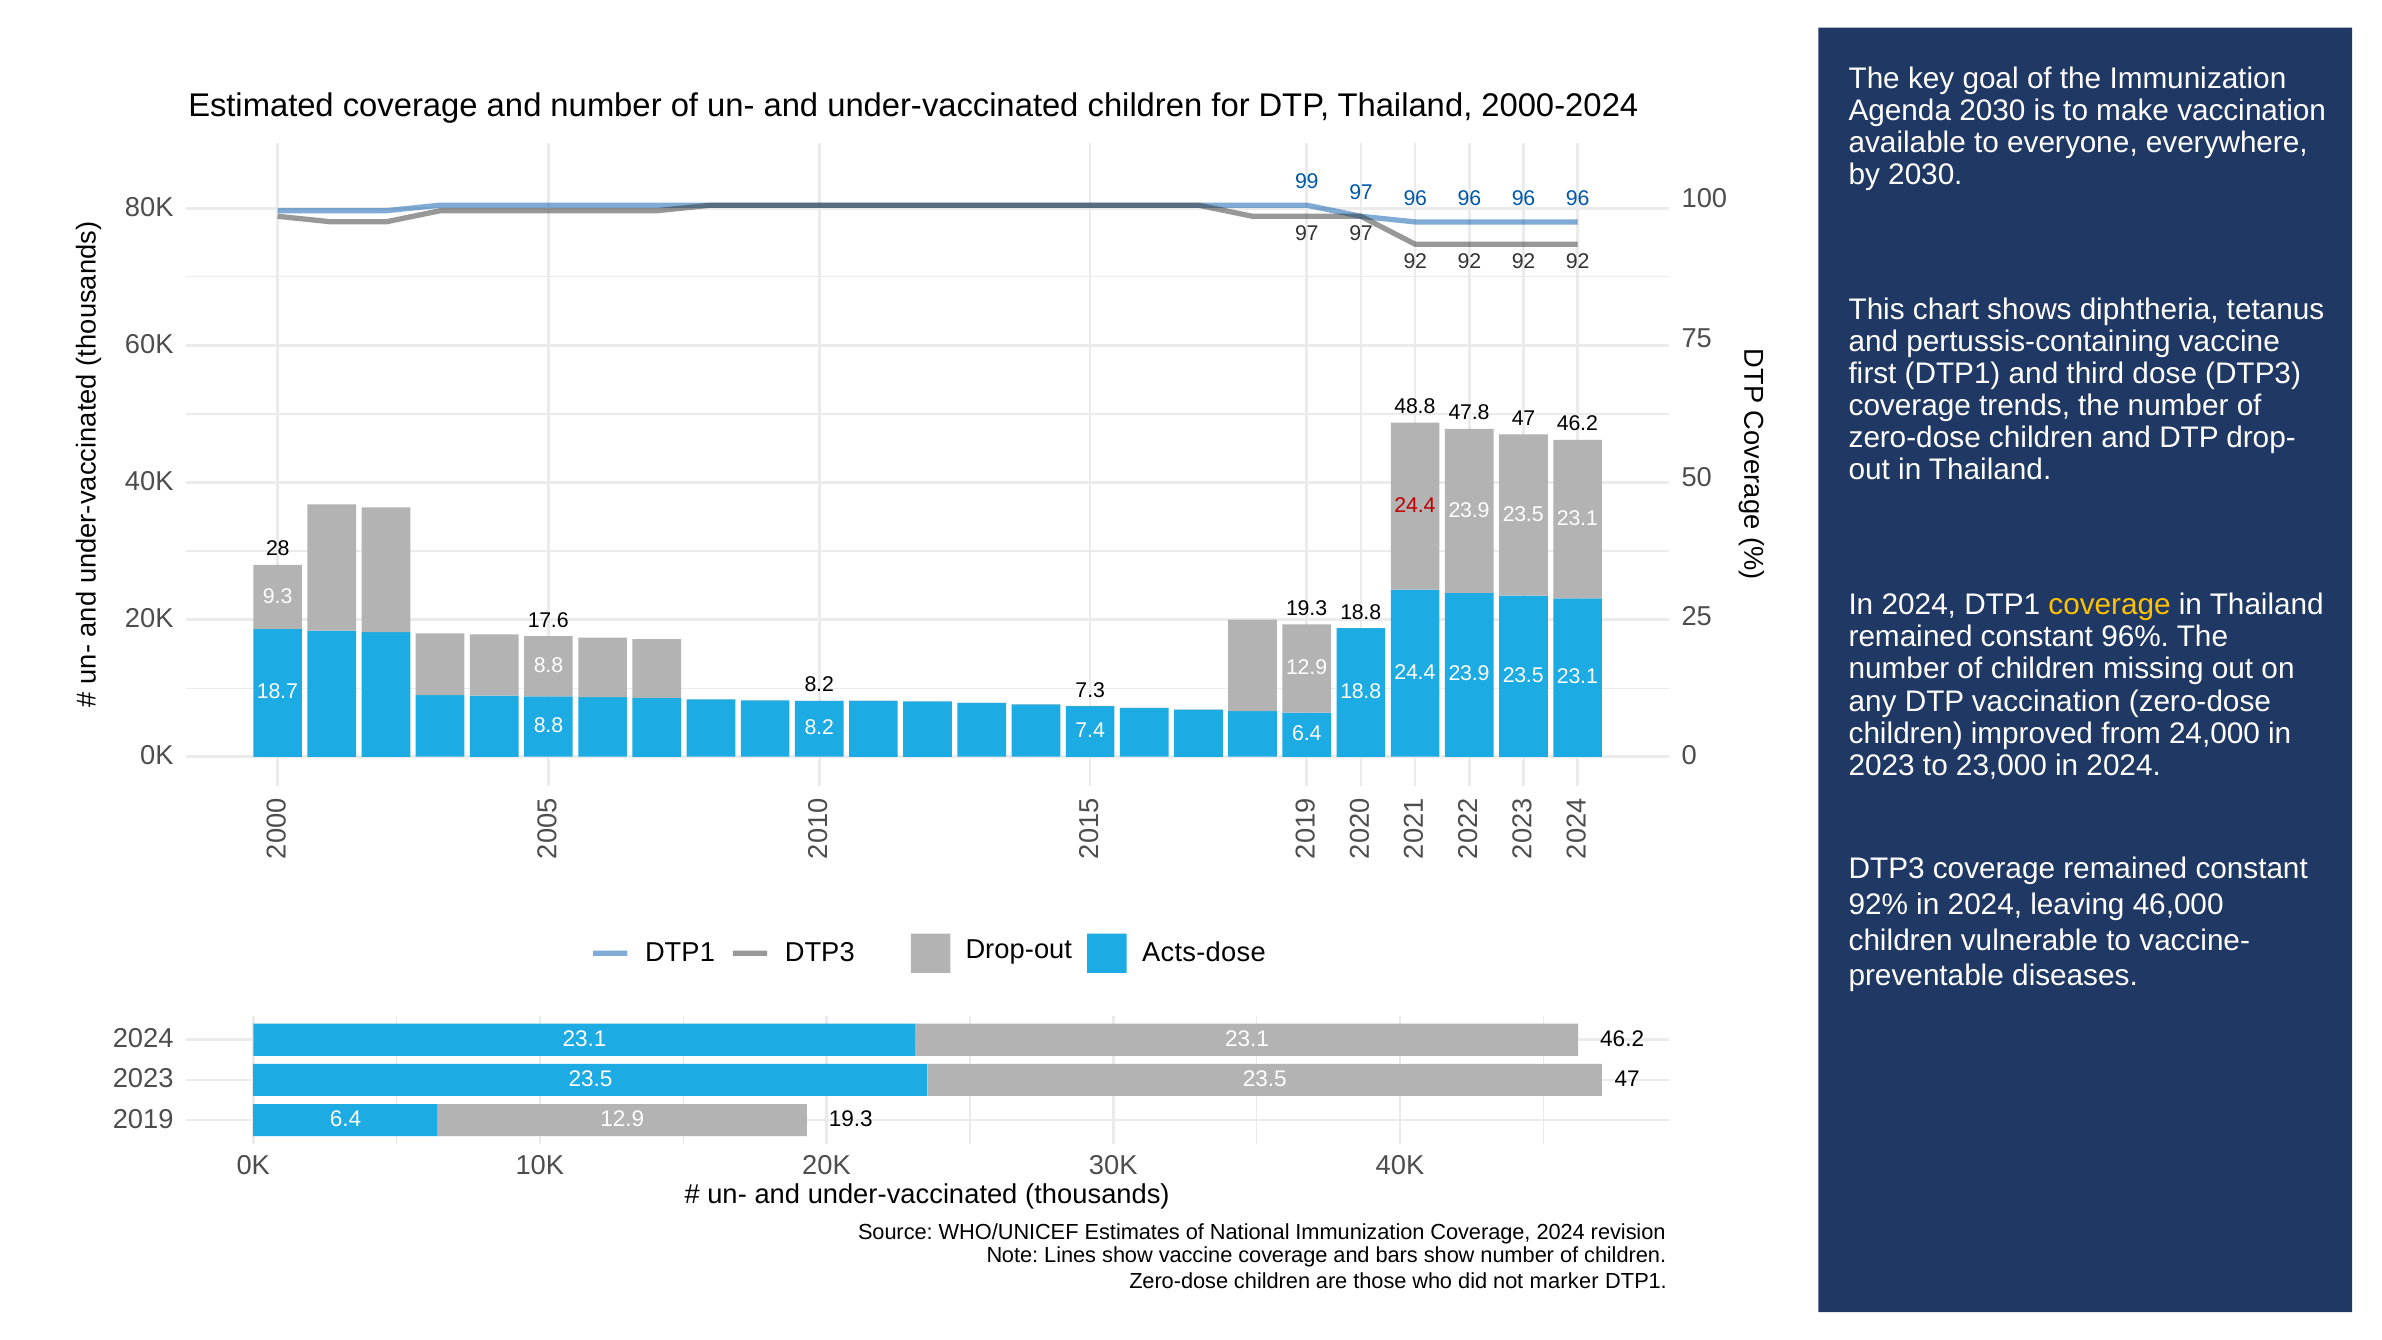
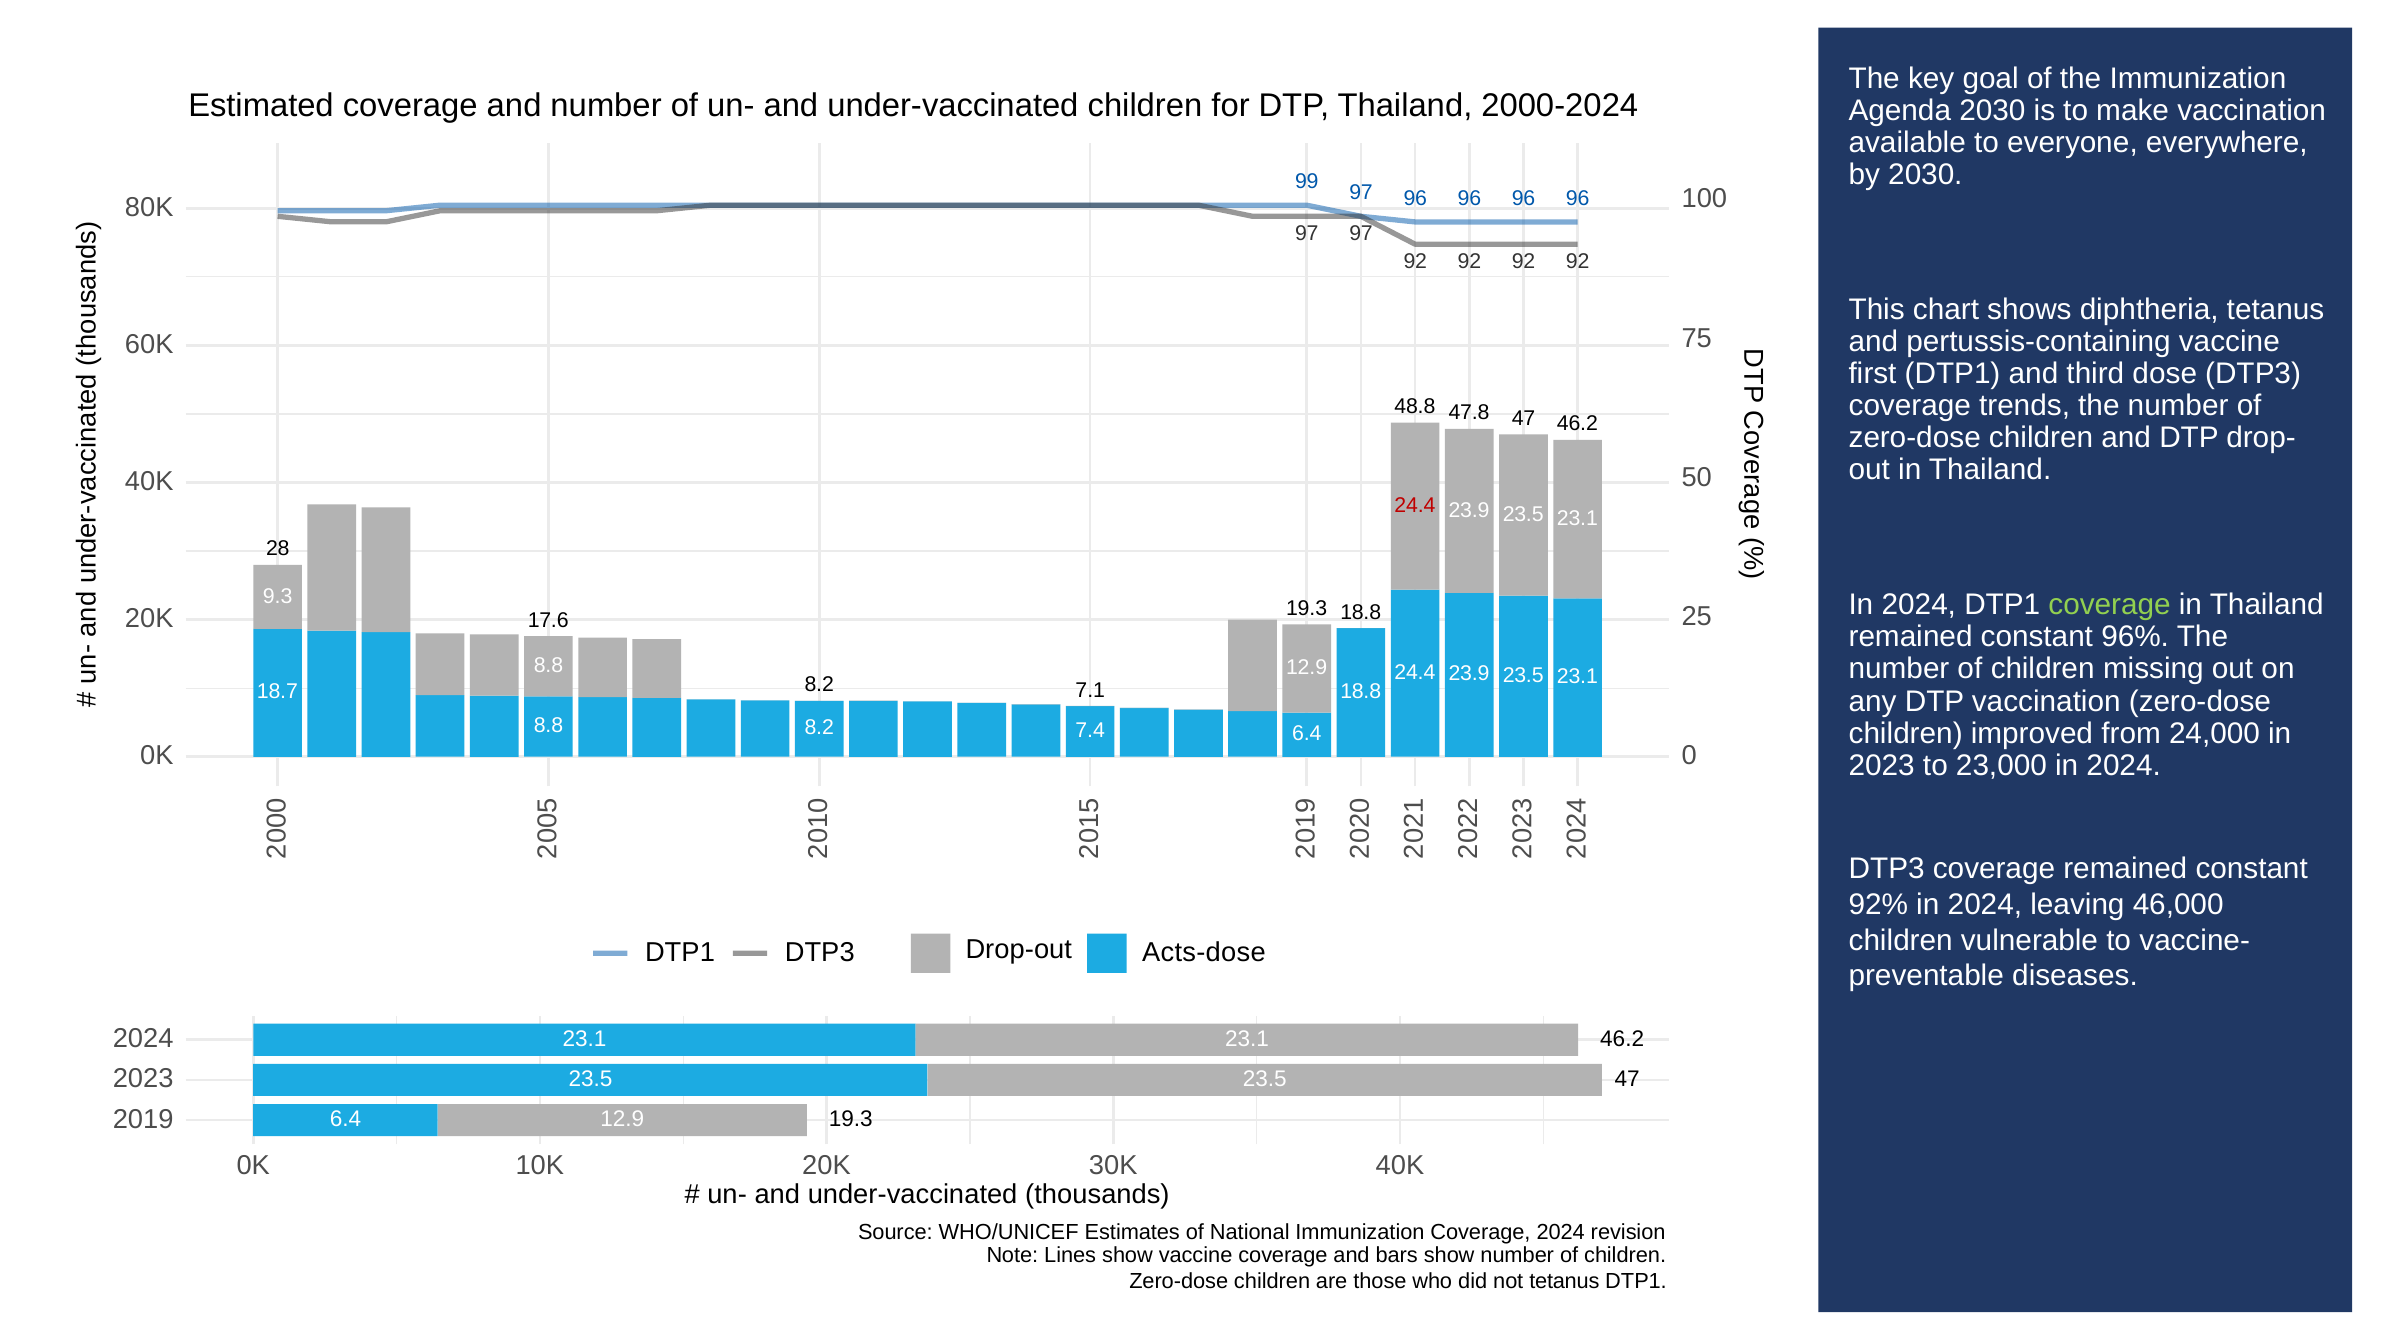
coverage at (2110, 605) colour: yellow -> light green
7.3: 7.3 -> 7.1
not marker: marker -> tetanus
